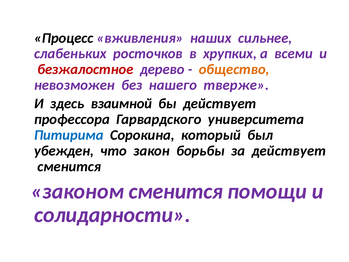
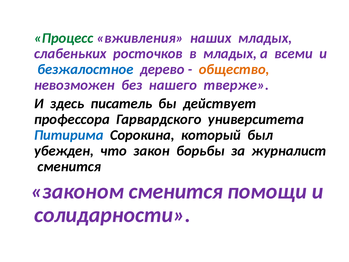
Процесс colour: black -> green
наших сильнее: сильнее -> младых
в хрупких: хрупких -> младых
безжалостное colour: red -> blue
взаимной: взаимной -> писатель
за действует: действует -> журналист
